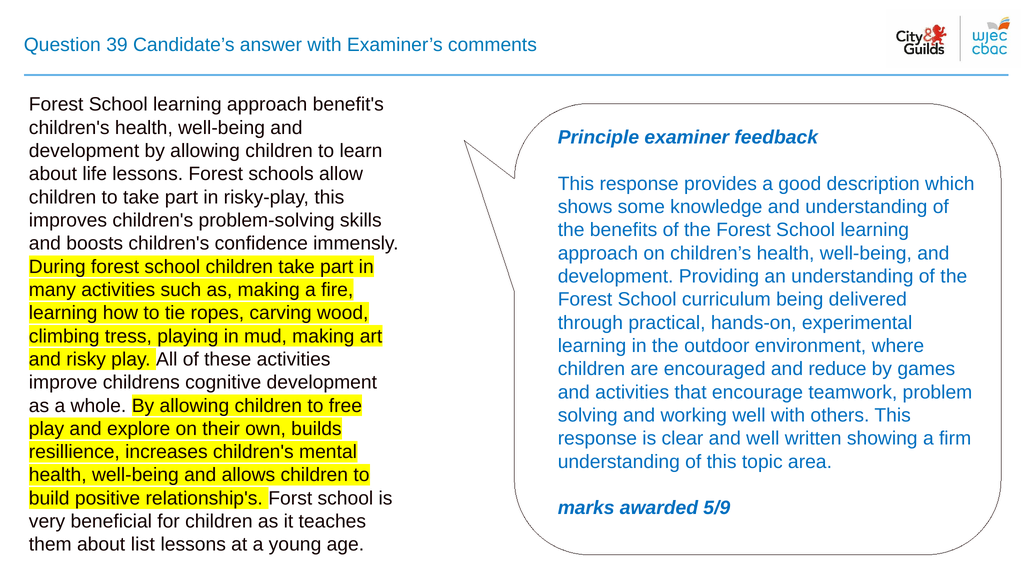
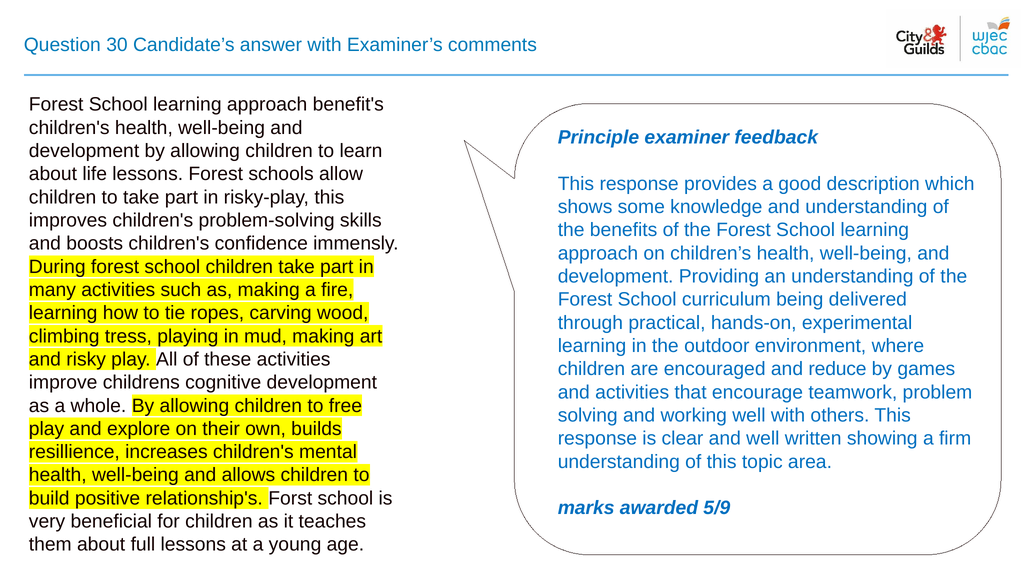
39: 39 -> 30
list: list -> full
